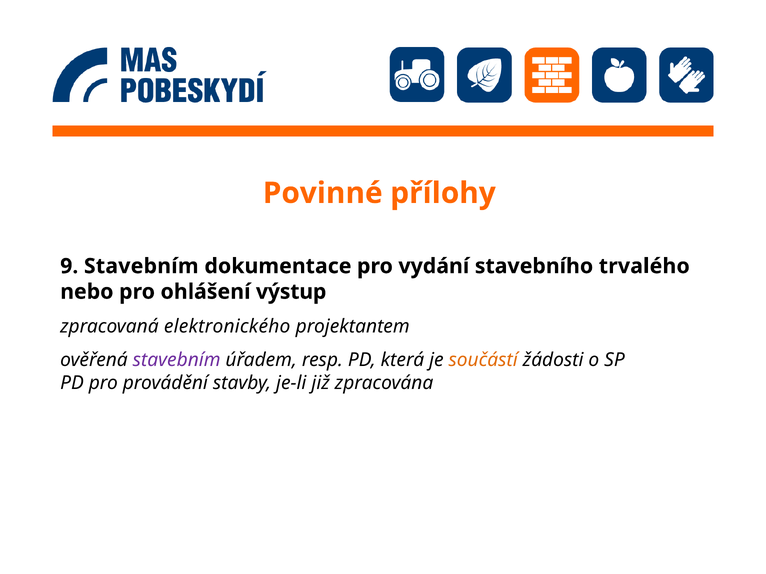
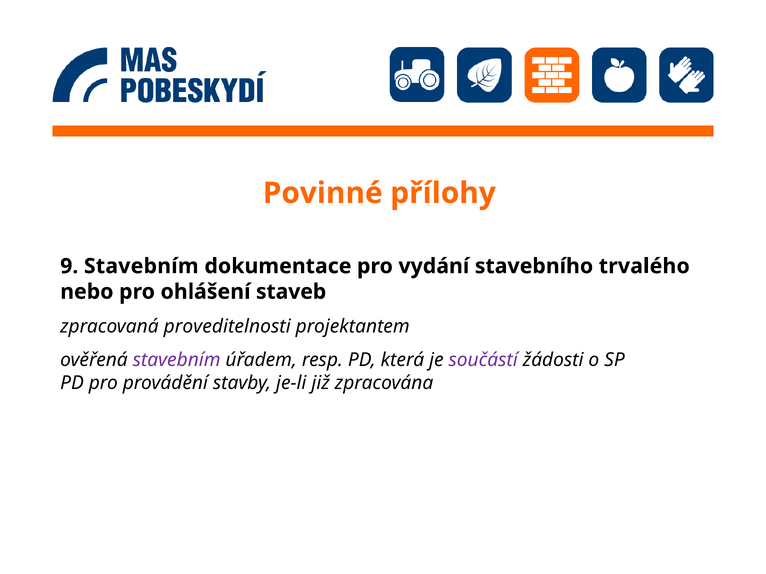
výstup: výstup -> staveb
elektronického: elektronického -> proveditelnosti
součástí colour: orange -> purple
